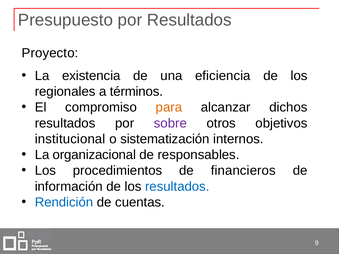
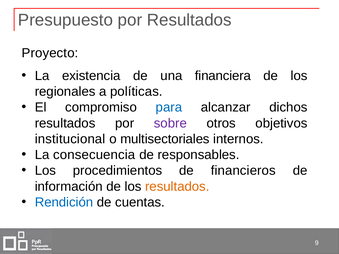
eficiencia: eficiencia -> financiera
términos: términos -> políticas
para colour: orange -> blue
sistematización: sistematización -> multisectoriales
organizacional: organizacional -> consecuencia
resultados at (177, 187) colour: blue -> orange
